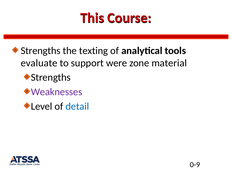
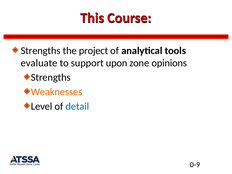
texting: texting -> project
were: were -> upon
material: material -> opinions
Weaknesses colour: purple -> orange
